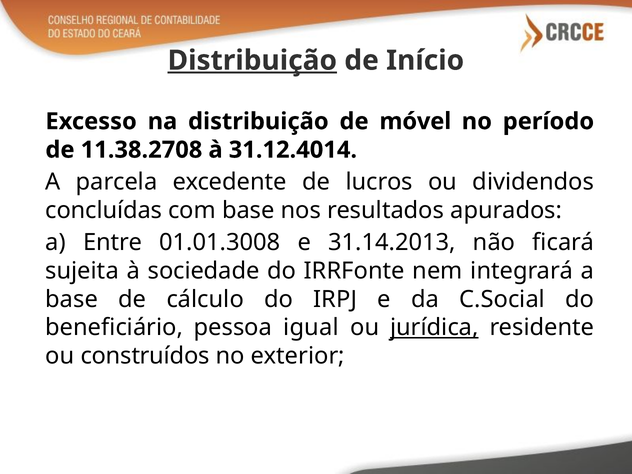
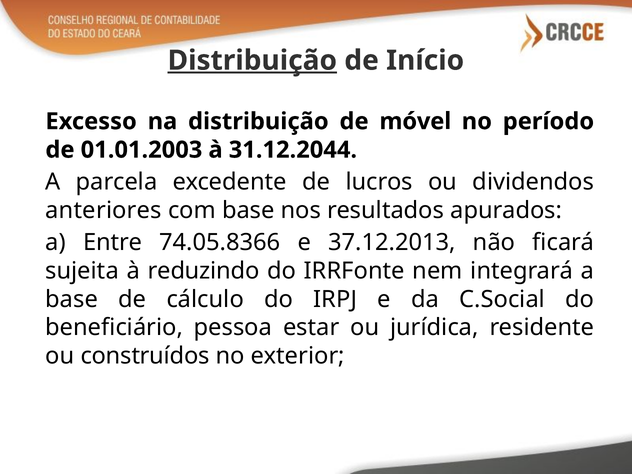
11.38.2708: 11.38.2708 -> 01.01.2003
31.12.4014: 31.12.4014 -> 31.12.2044
concluídas: concluídas -> anteriores
01.01.3008: 01.01.3008 -> 74.05.8366
31.14.2013: 31.14.2013 -> 37.12.2013
sociedade: sociedade -> reduzindo
igual: igual -> estar
jurídica underline: present -> none
